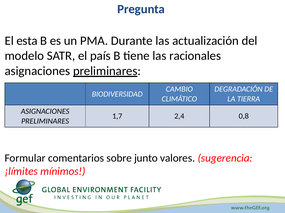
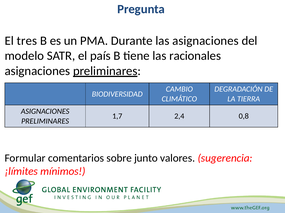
esta: esta -> tres
las actualización: actualización -> asignaciones
